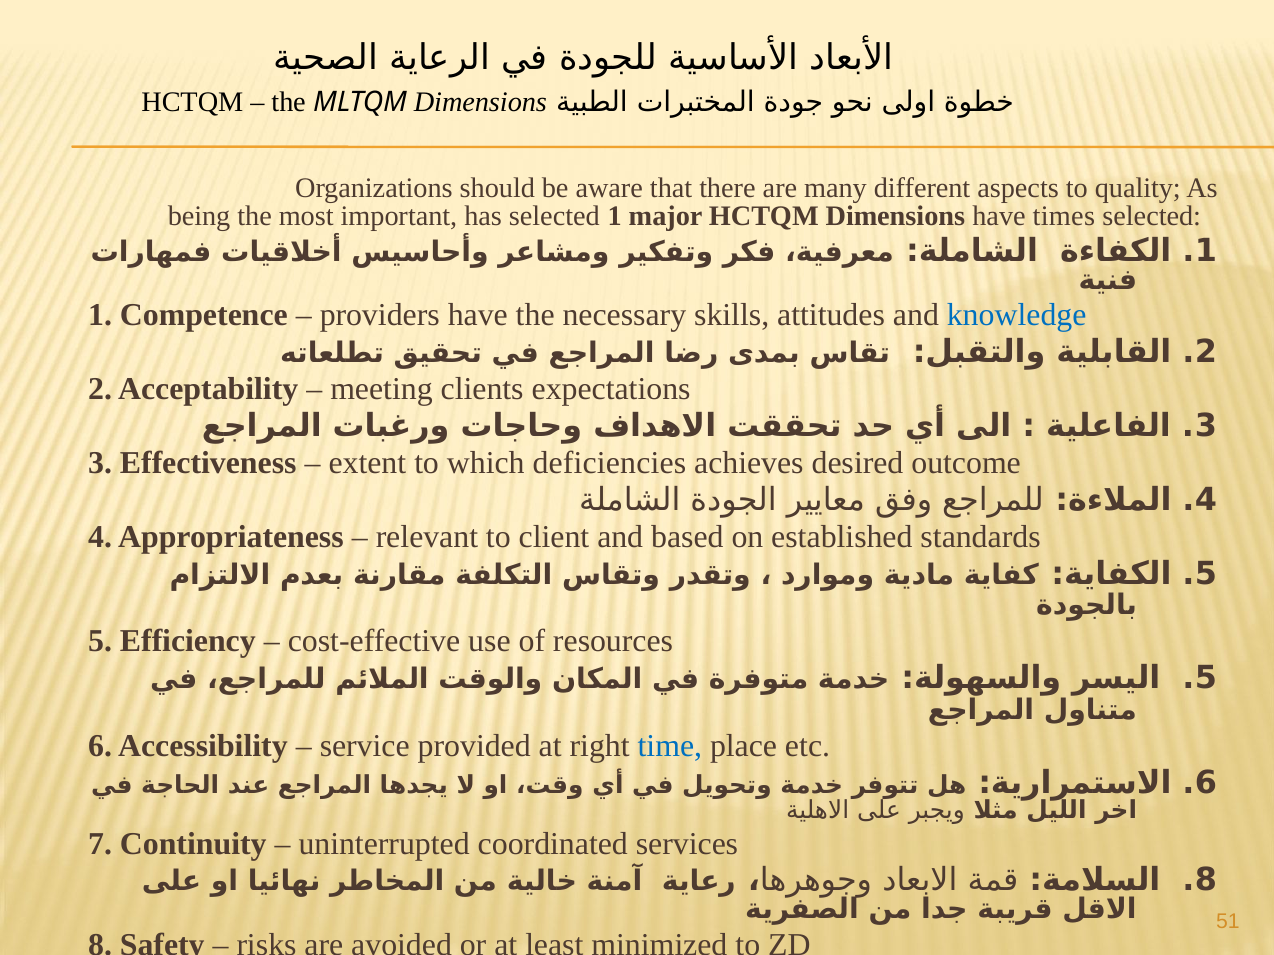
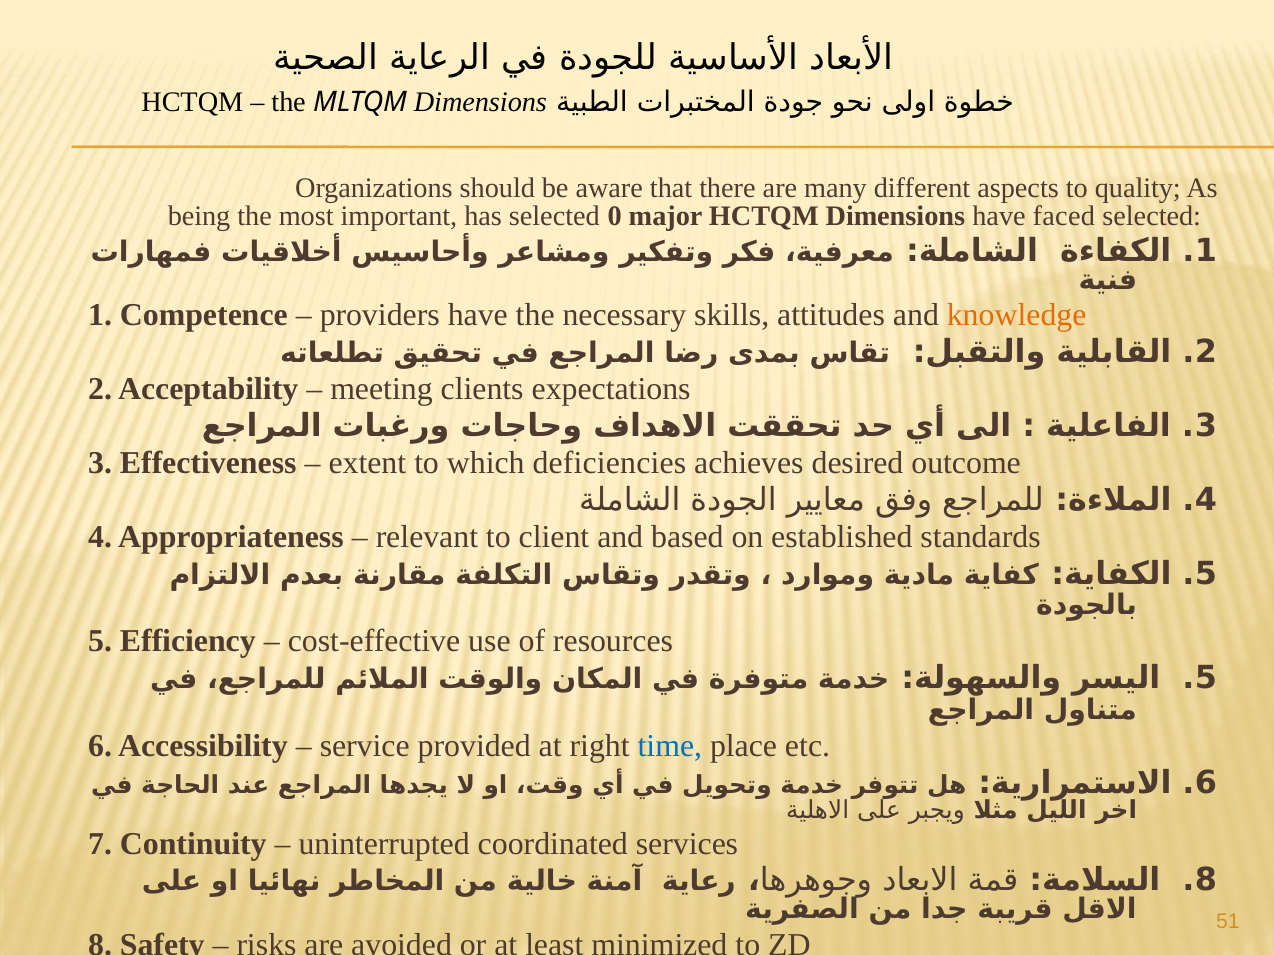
has selected 1: 1 -> 0
times: times -> faced
knowledge colour: blue -> orange
